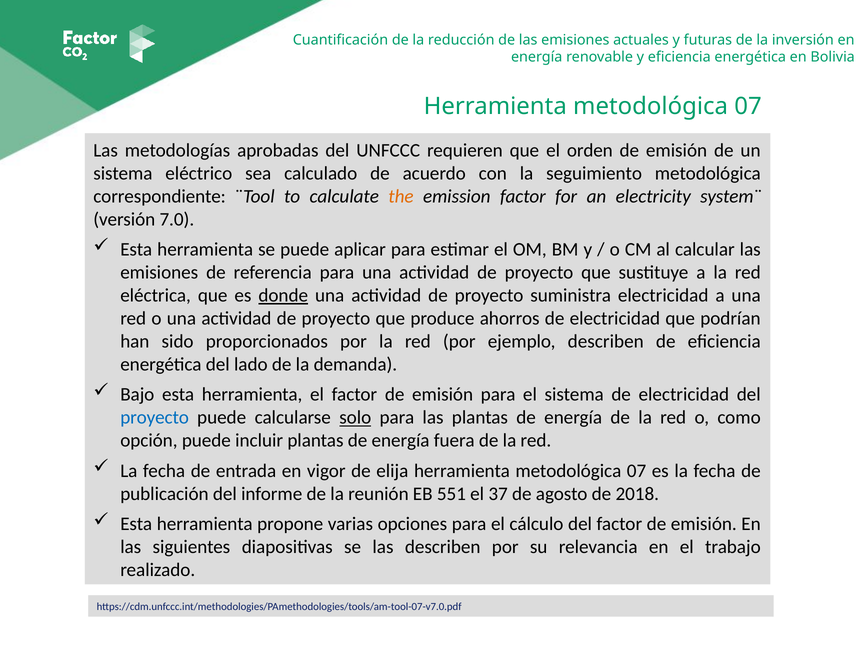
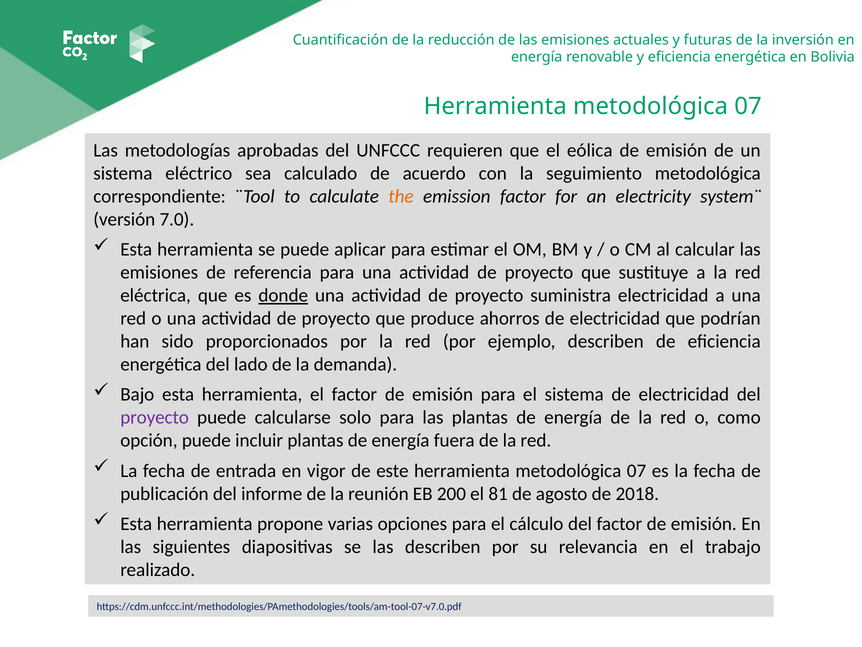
orden: orden -> eólica
proyecto at (155, 417) colour: blue -> purple
solo underline: present -> none
elija: elija -> este
551: 551 -> 200
37: 37 -> 81
